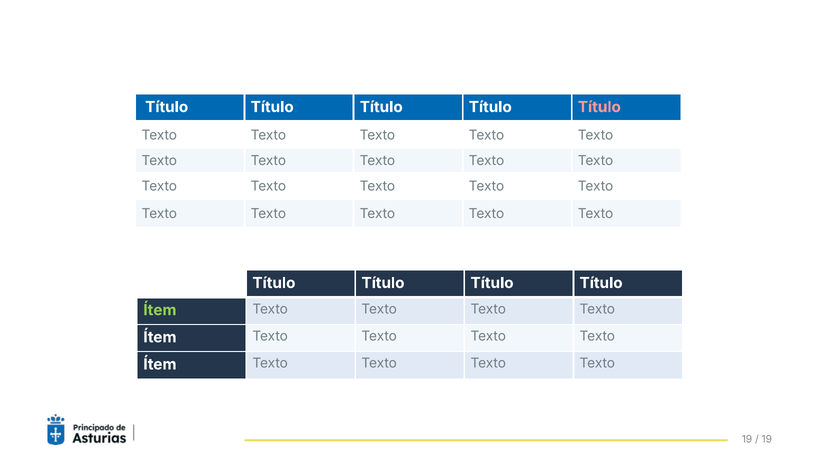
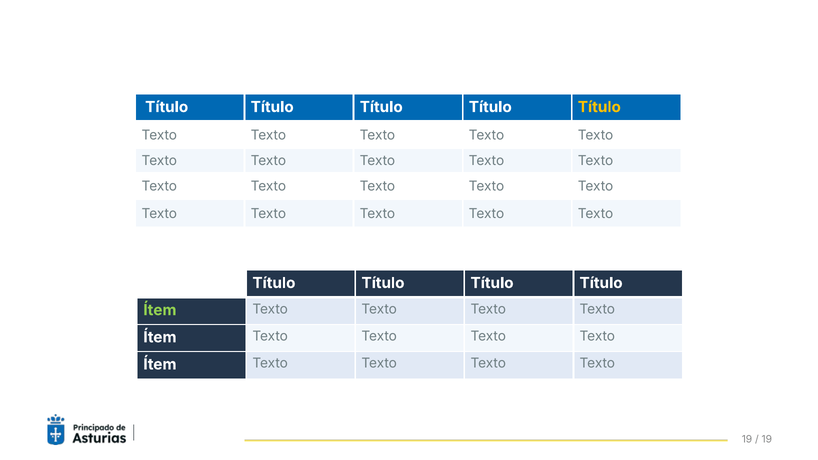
Título at (599, 107) colour: pink -> yellow
